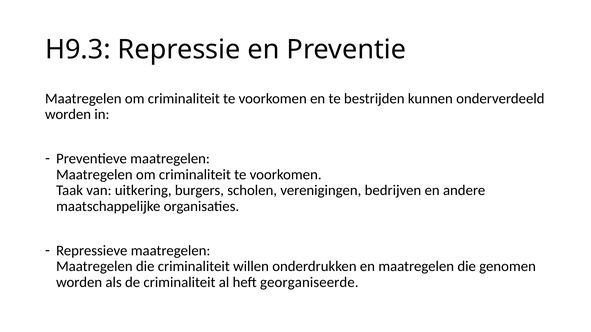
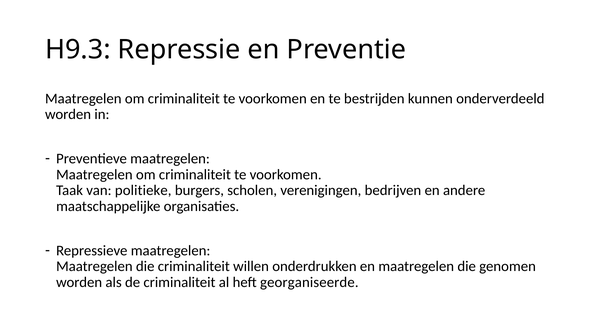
uitkering: uitkering -> politieke
